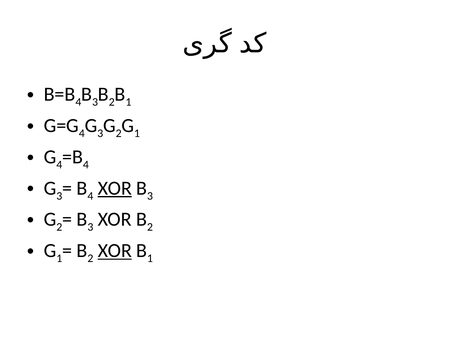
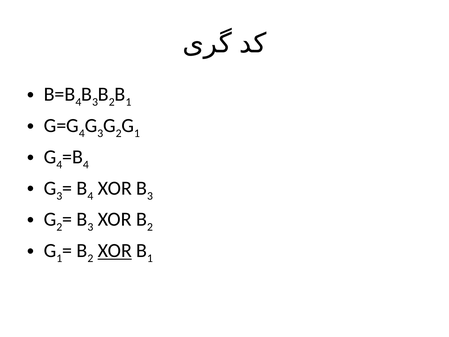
XOR at (115, 188) underline: present -> none
